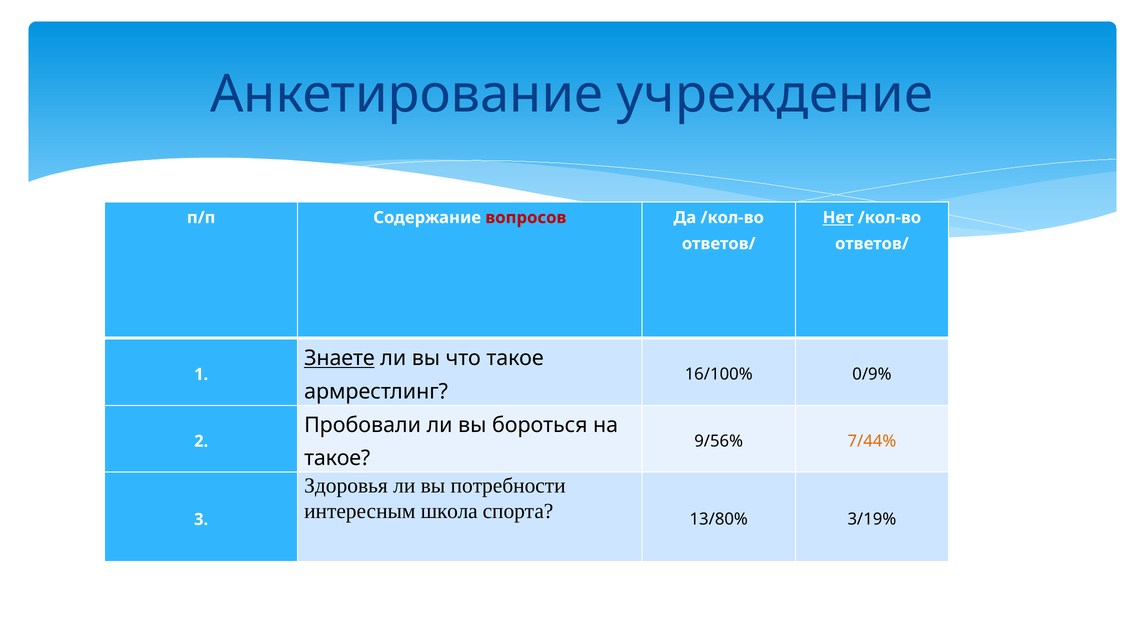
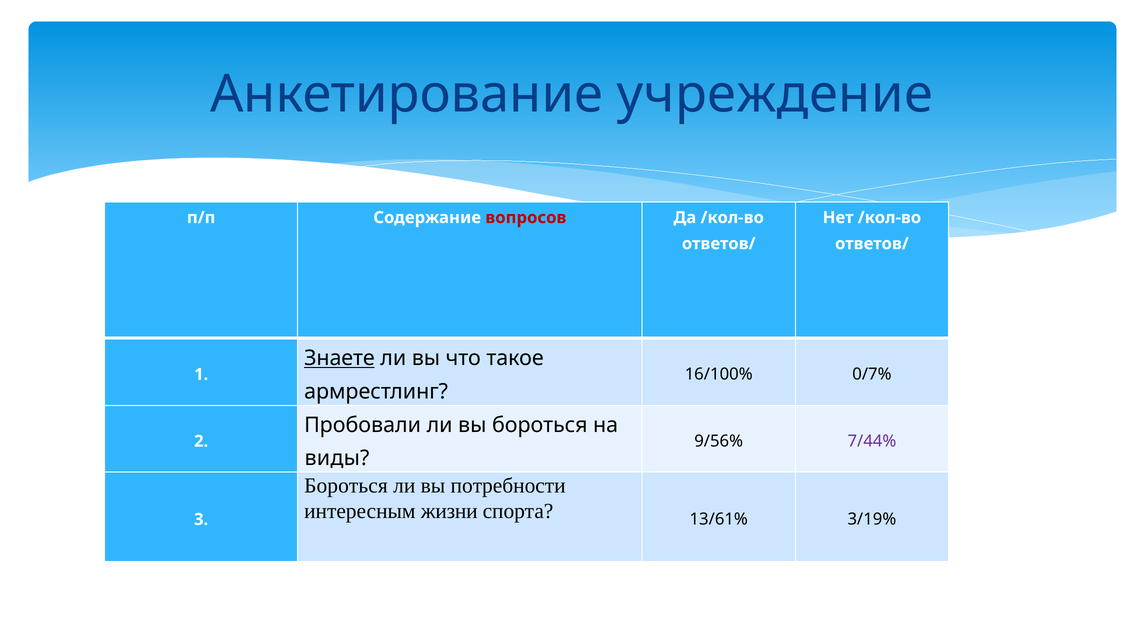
Нет underline: present -> none
0/9%: 0/9% -> 0/7%
7/44% colour: orange -> purple
такое at (337, 458): такое -> виды
Здоровья at (346, 485): Здоровья -> Бороться
школа: школа -> жизни
13/80%: 13/80% -> 13/61%
